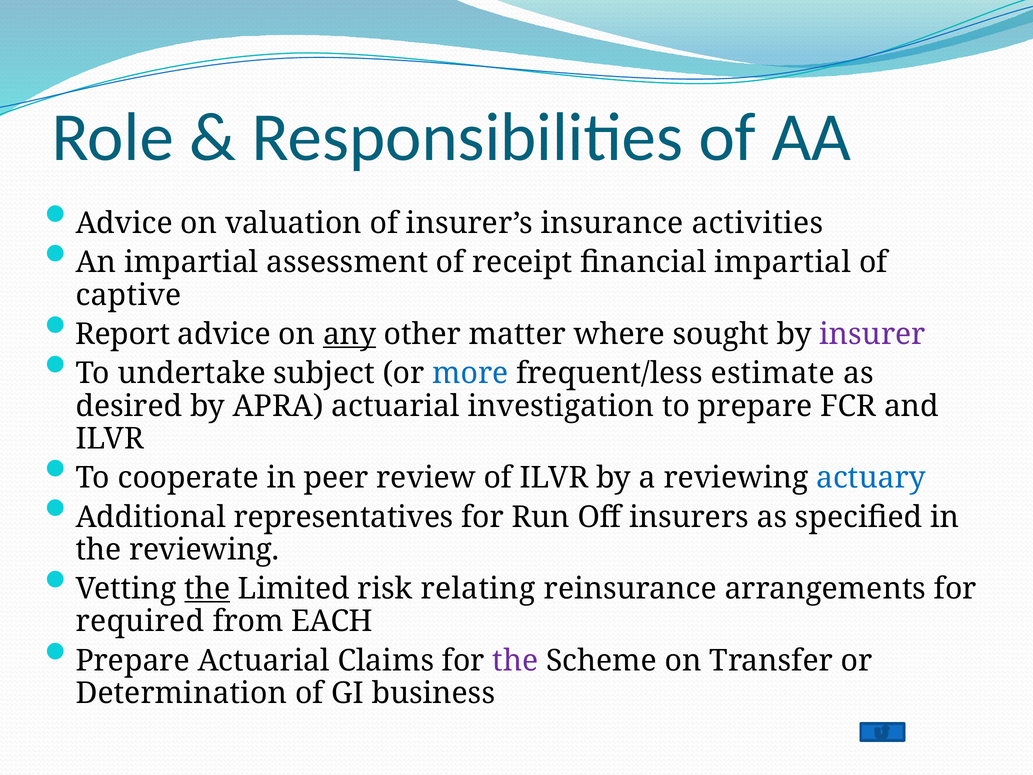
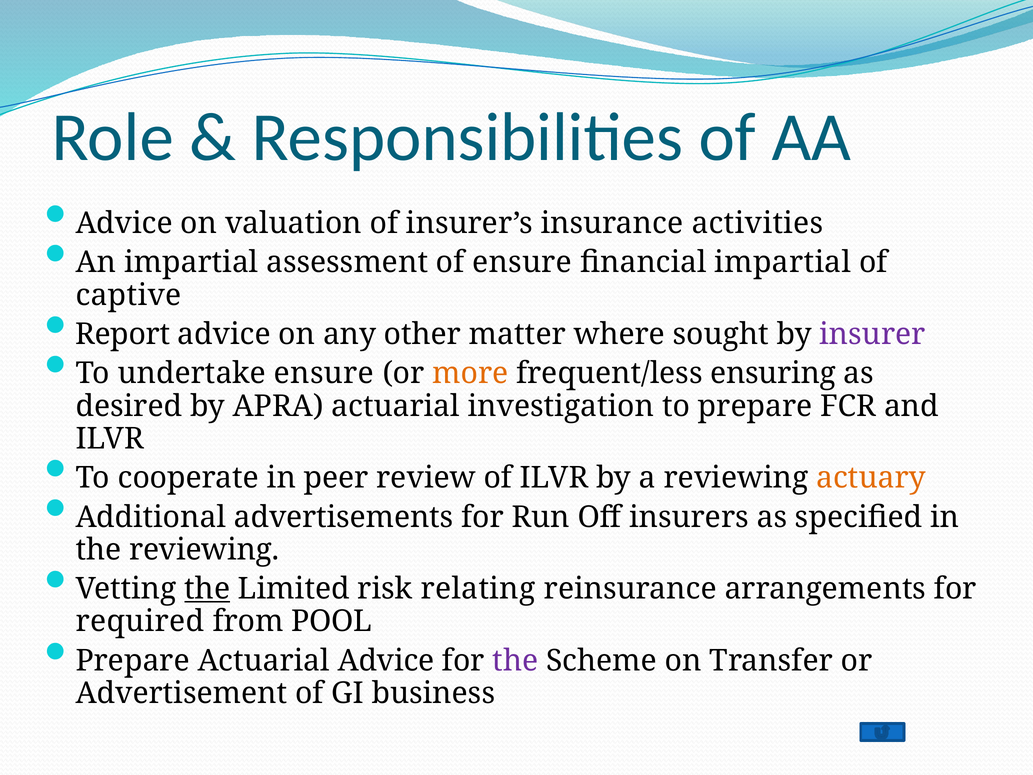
of receipt: receipt -> ensure
any underline: present -> none
undertake subject: subject -> ensure
more colour: blue -> orange
estimate: estimate -> ensuring
actuary colour: blue -> orange
representatives: representatives -> advertisements
EACH: EACH -> POOL
Actuarial Claims: Claims -> Advice
Determination: Determination -> Advertisement
